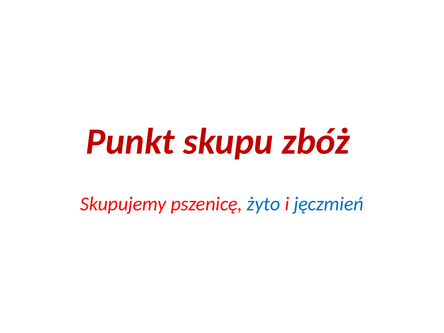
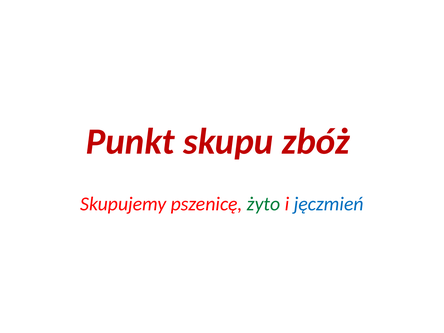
żyto colour: blue -> green
